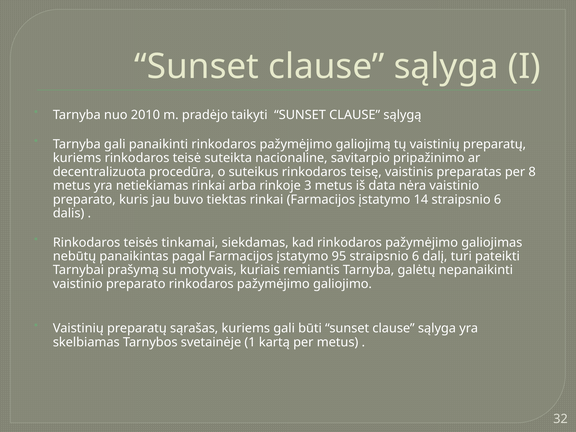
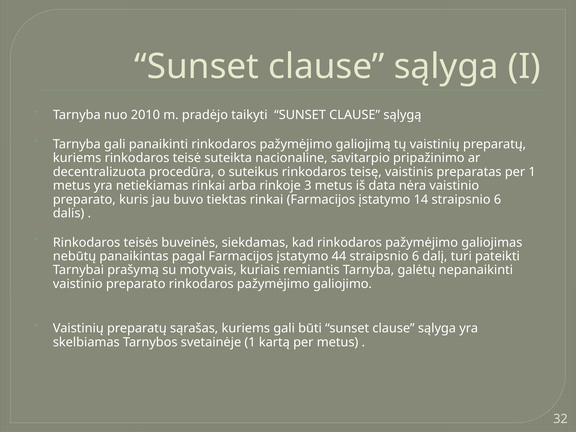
per 8: 8 -> 1
tinkamai: tinkamai -> buveinės
95: 95 -> 44
